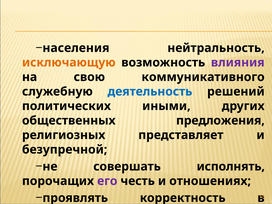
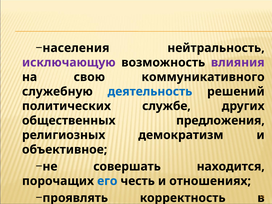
исключающую colour: orange -> purple
иными: иными -> службе
представляет: представляет -> демократизм
безупречной: безупречной -> объективное
исполнять: исполнять -> находится
его colour: purple -> blue
